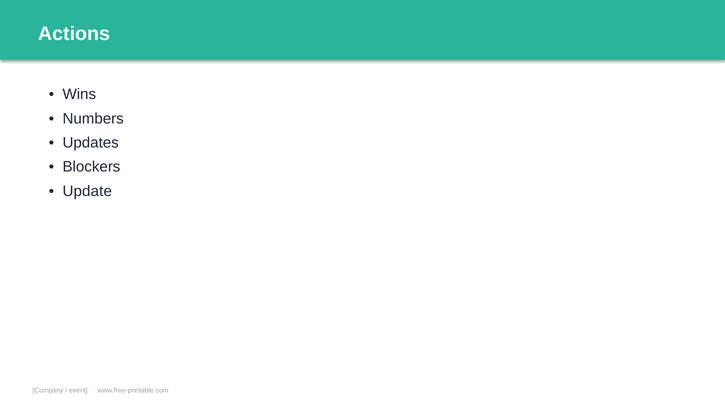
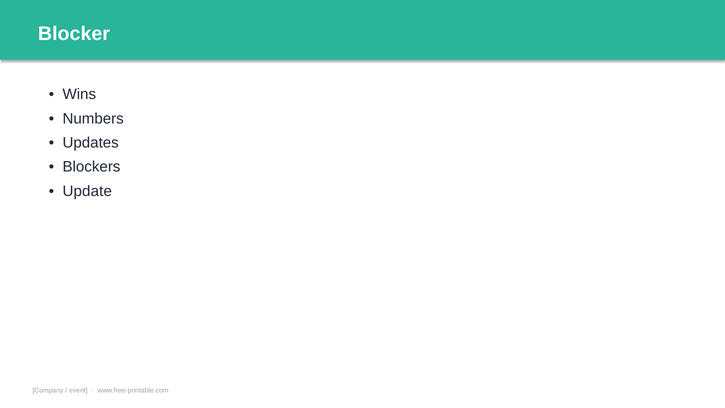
Actions: Actions -> Blocker
